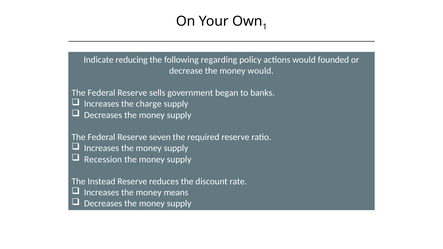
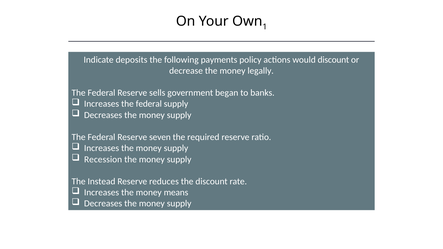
reducing: reducing -> deposits
regarding: regarding -> payments
would founded: founded -> discount
money would: would -> legally
Increases the charge: charge -> federal
